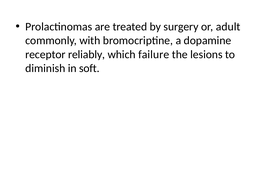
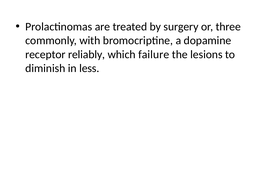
adult: adult -> three
soft: soft -> less
